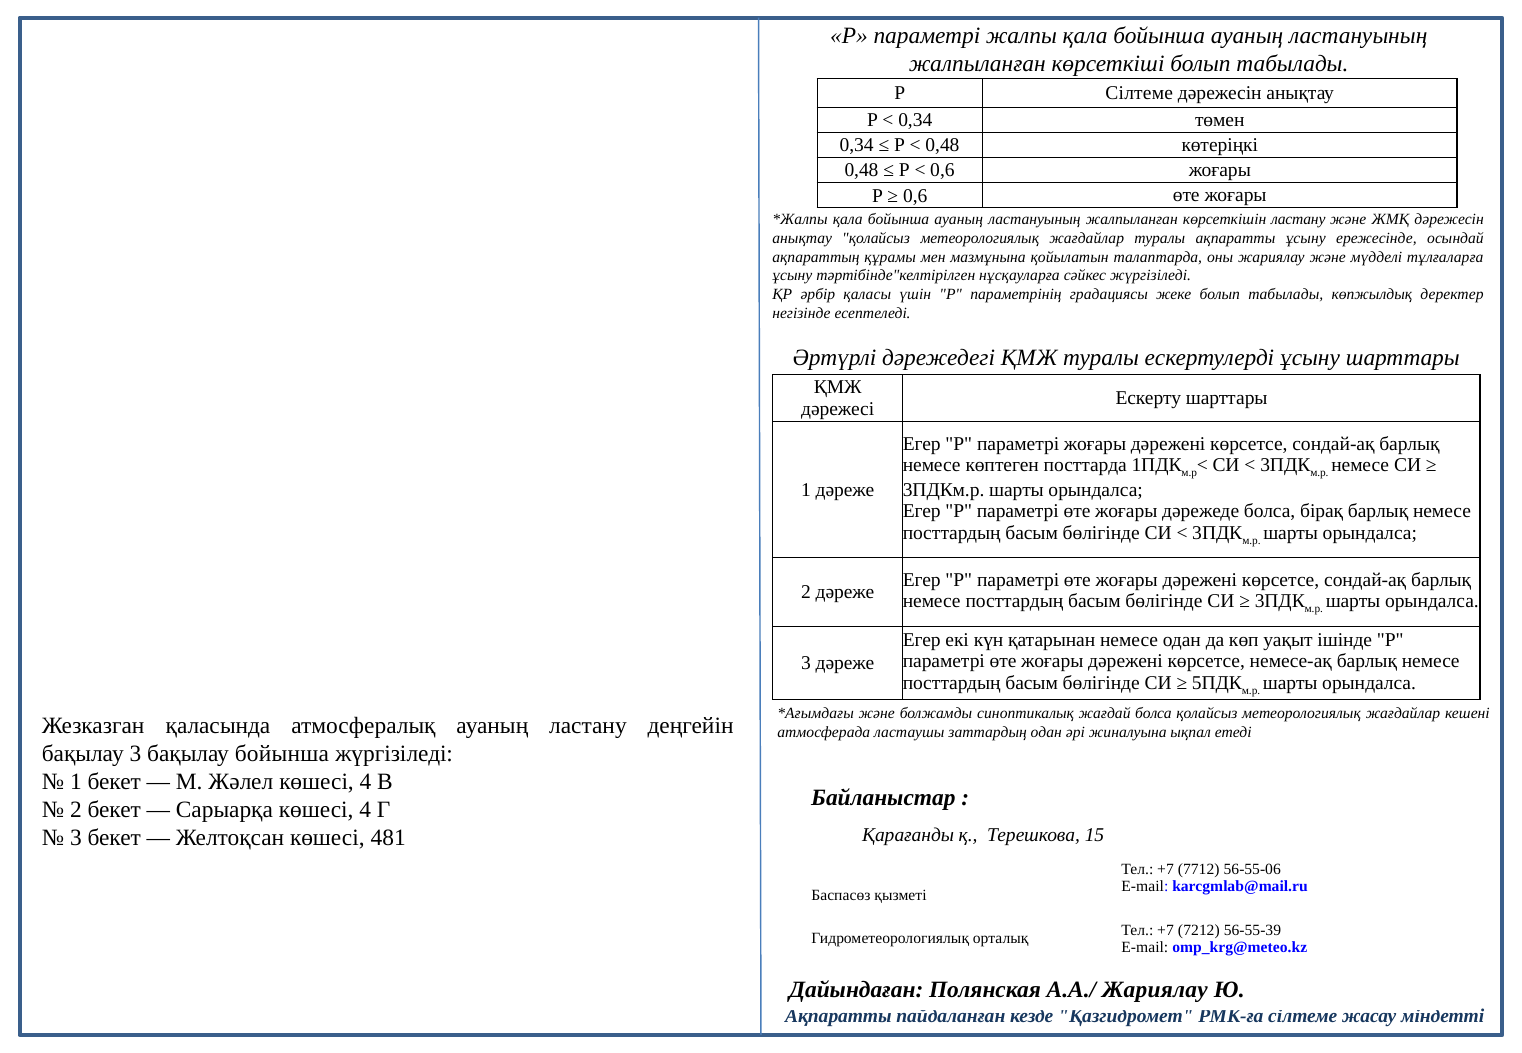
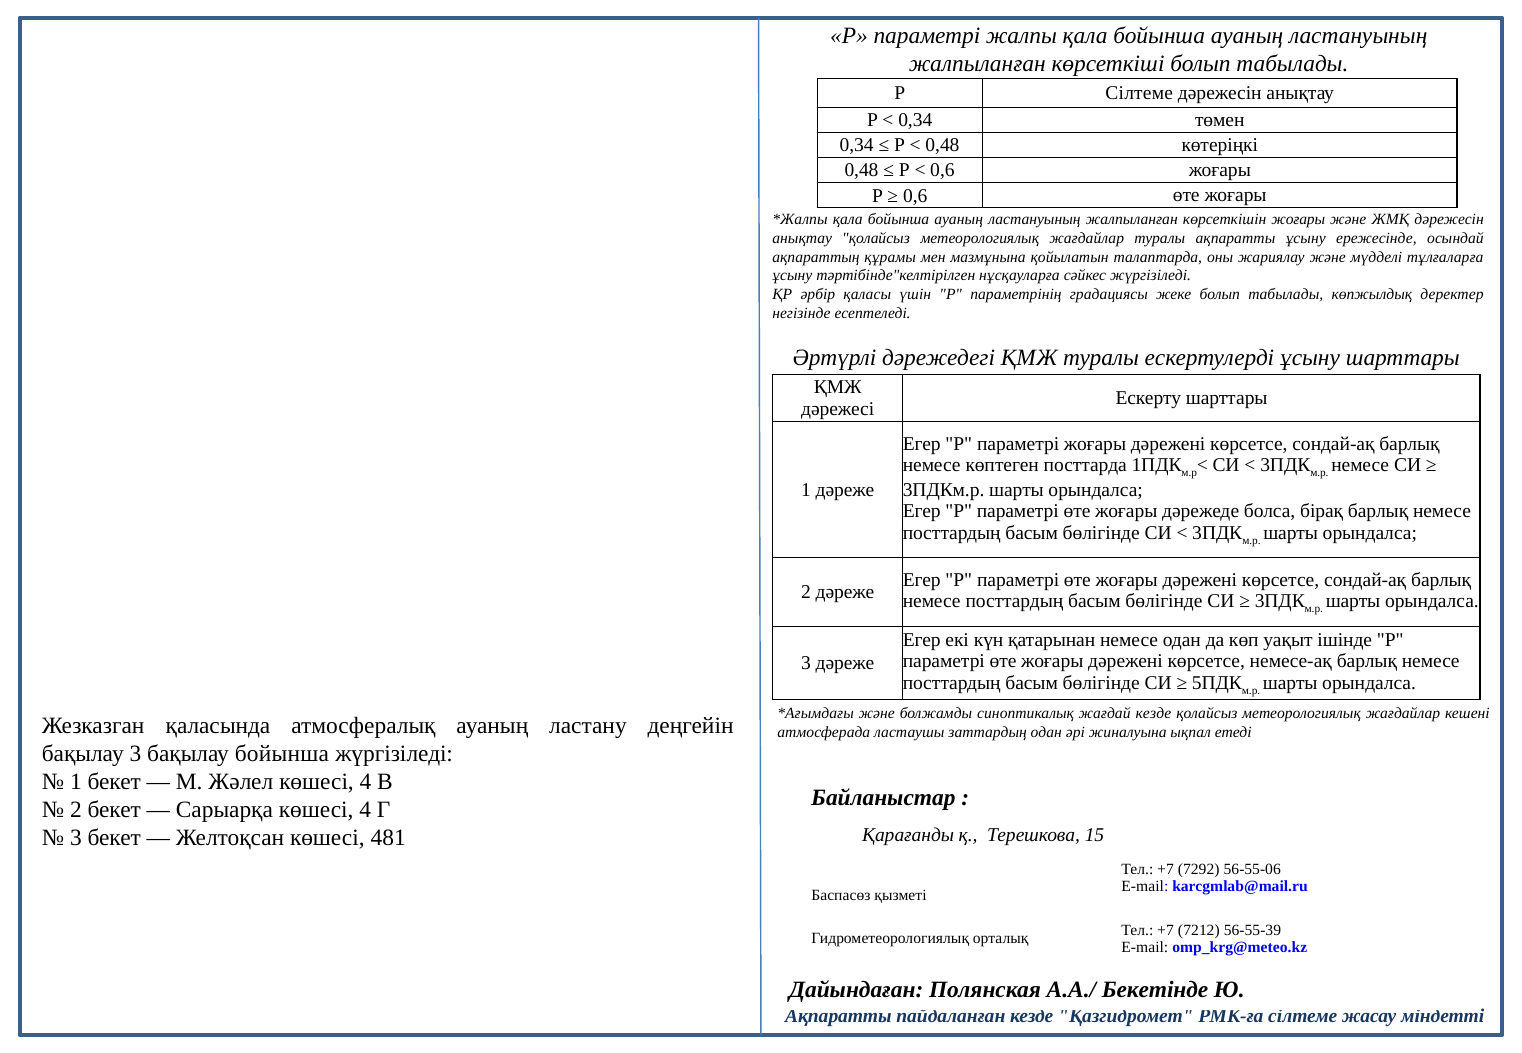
көрсеткішін ластану: ластану -> жоғары
жағдай болса: болса -> кезде
7712: 7712 -> 7292
А.А./ Жариялау: Жариялау -> Бекетінде
